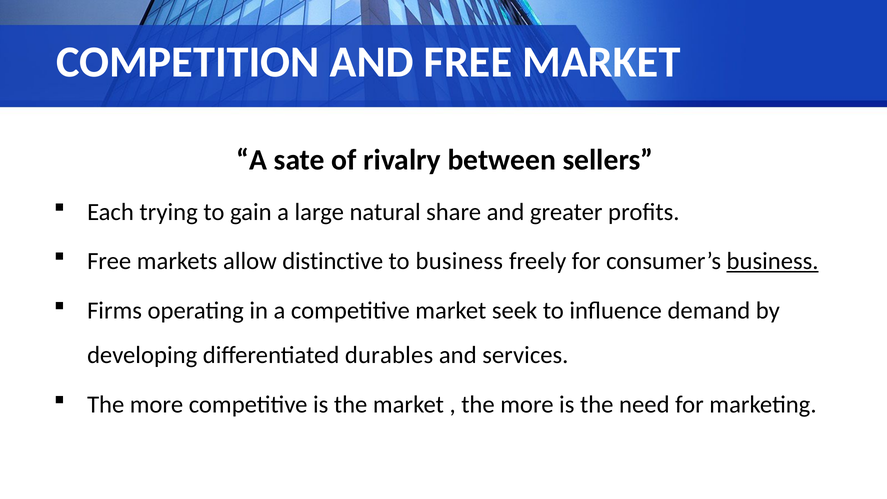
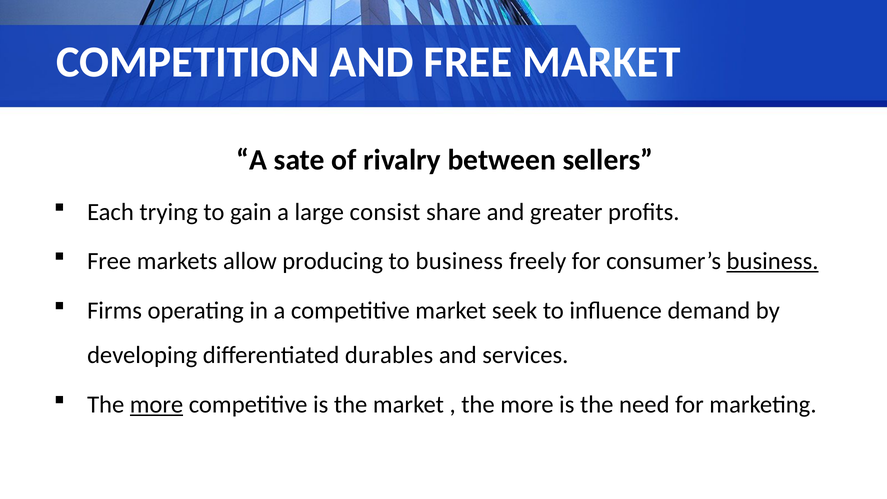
natural: natural -> consist
distinctive: distinctive -> producing
more at (157, 404) underline: none -> present
